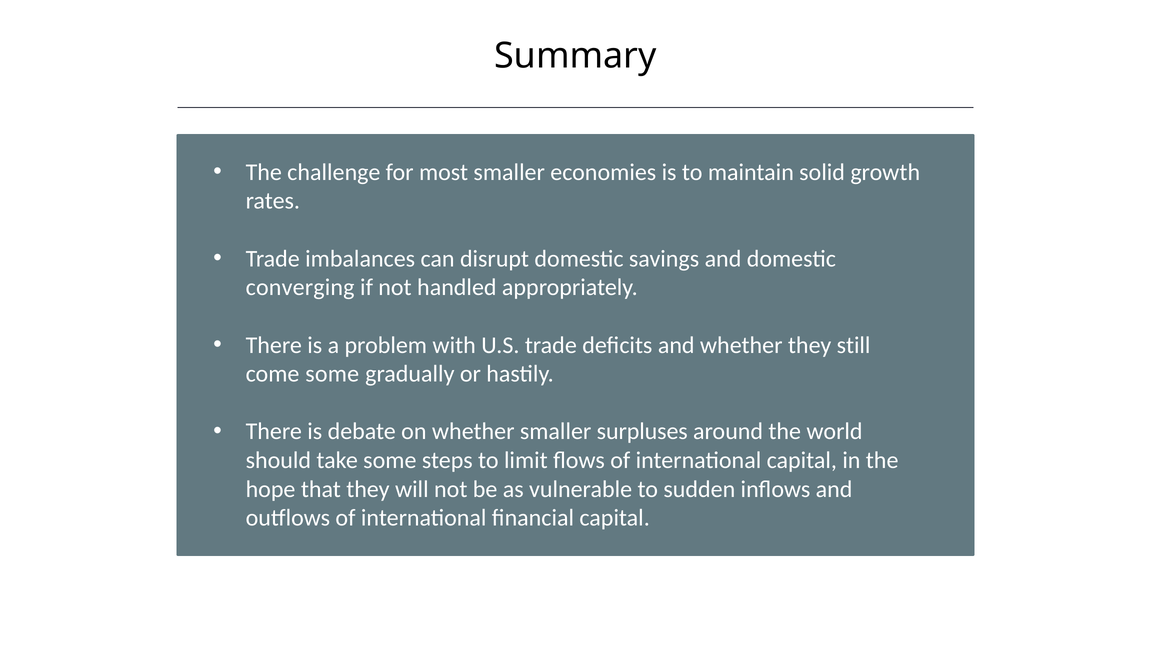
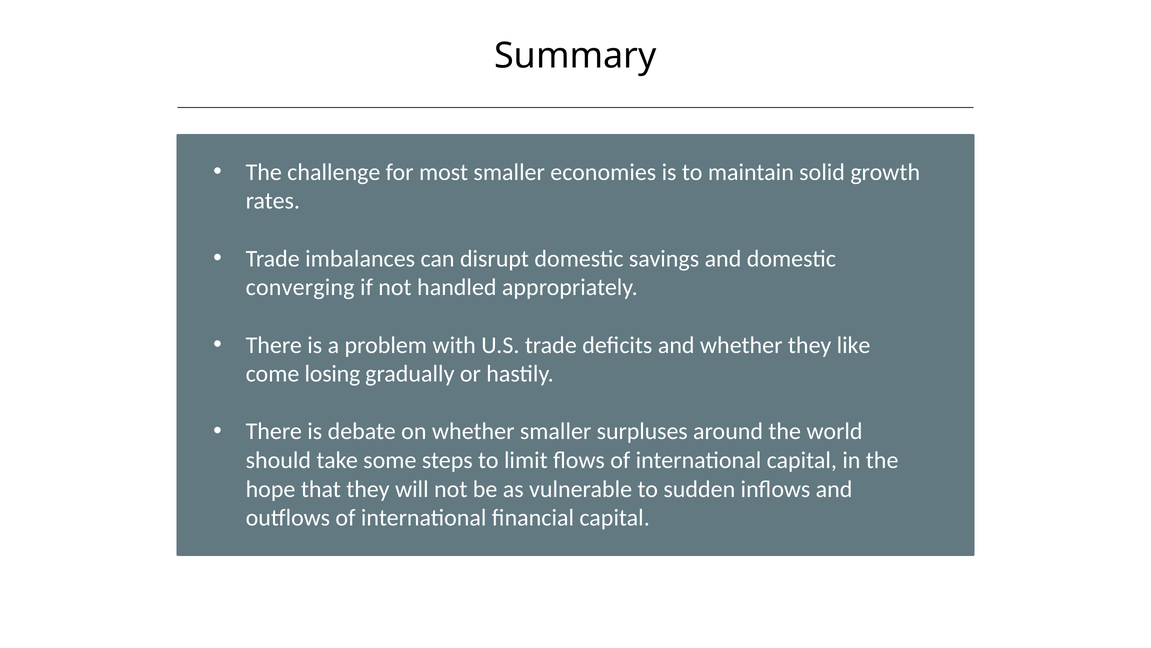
still: still -> like
come some: some -> losing
